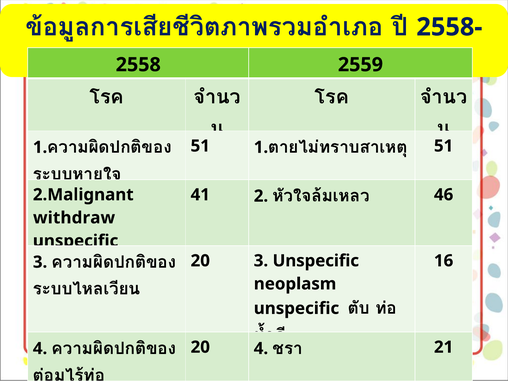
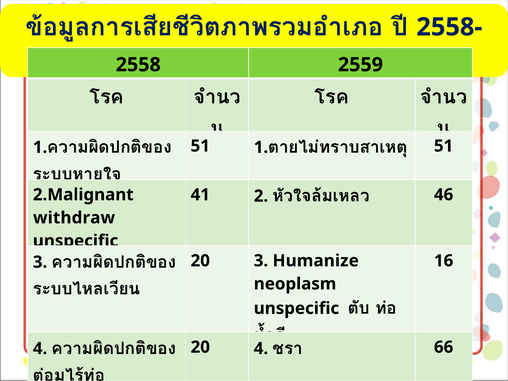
3 Unspecific: Unspecific -> Humanize
21: 21 -> 66
